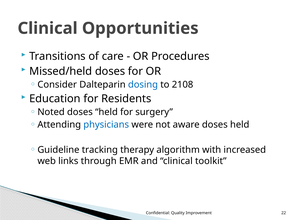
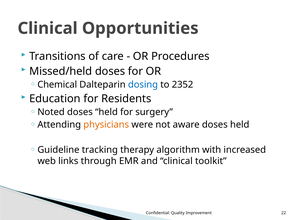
Consider: Consider -> Chemical
2108: 2108 -> 2352
physicians colour: blue -> orange
